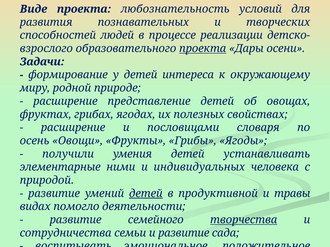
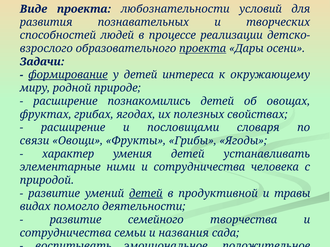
любознательность: любознательность -> любознательности
формирование underline: none -> present
представление: представление -> познакомились
осень: осень -> связи
получили: получили -> характер
индивидуальных at (199, 167): индивидуальных -> сотрудничества
творчества underline: present -> none
и развитие: развитие -> названия
